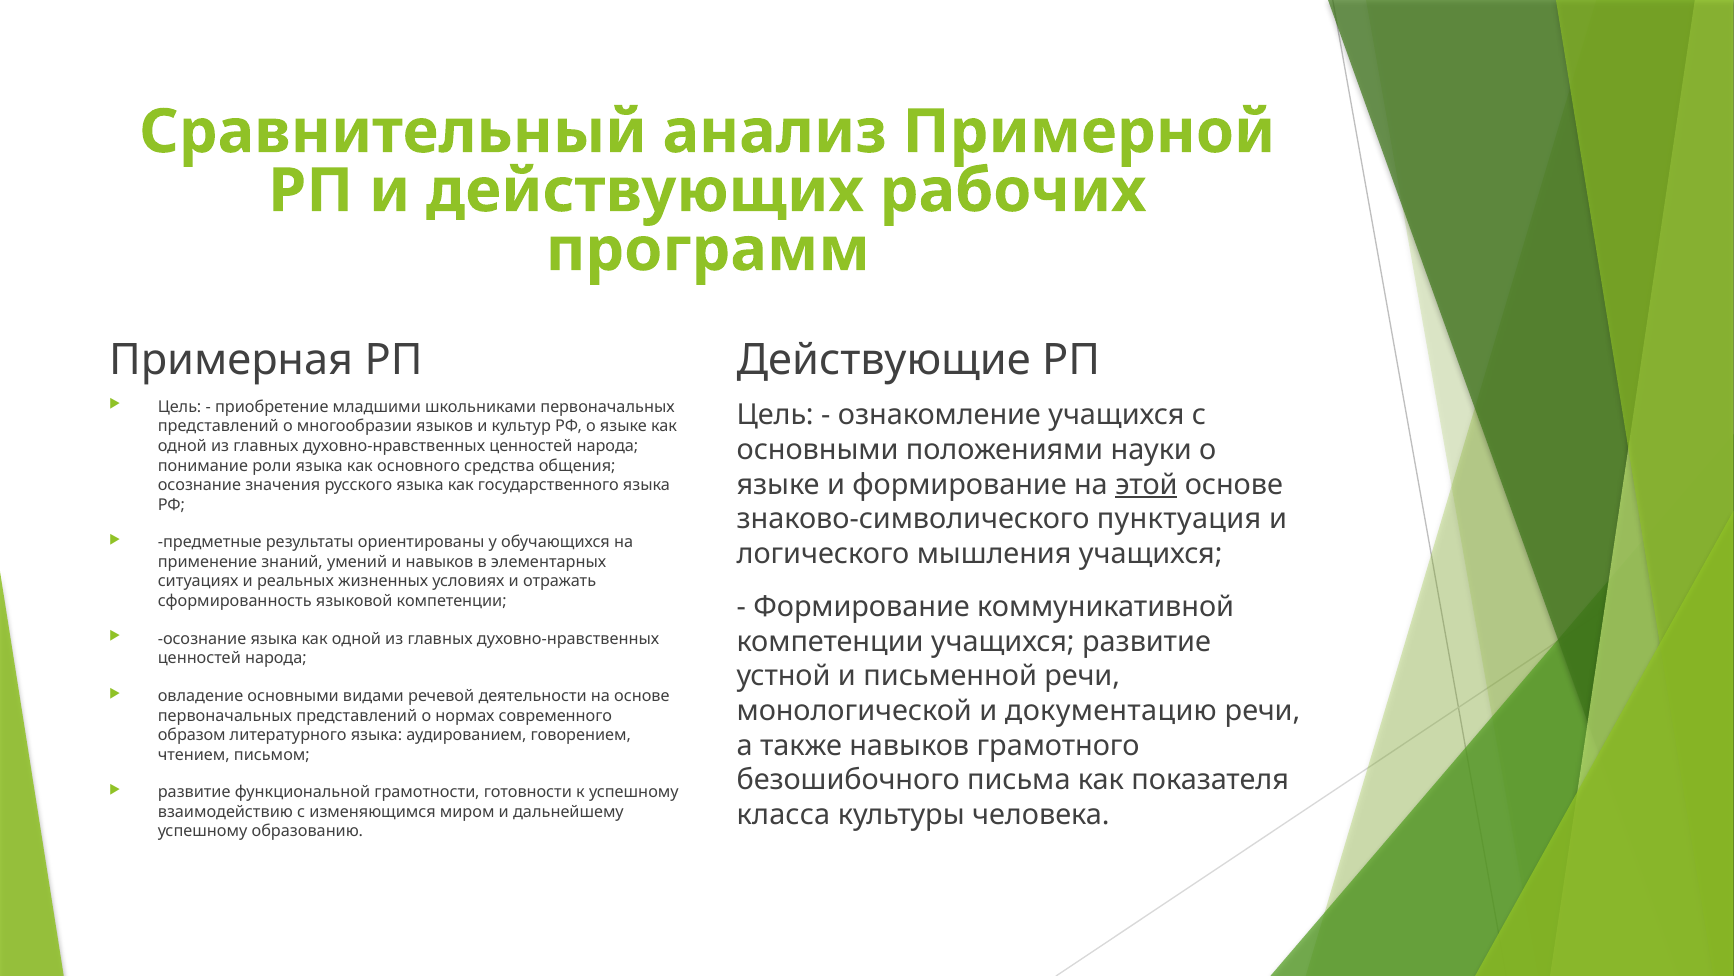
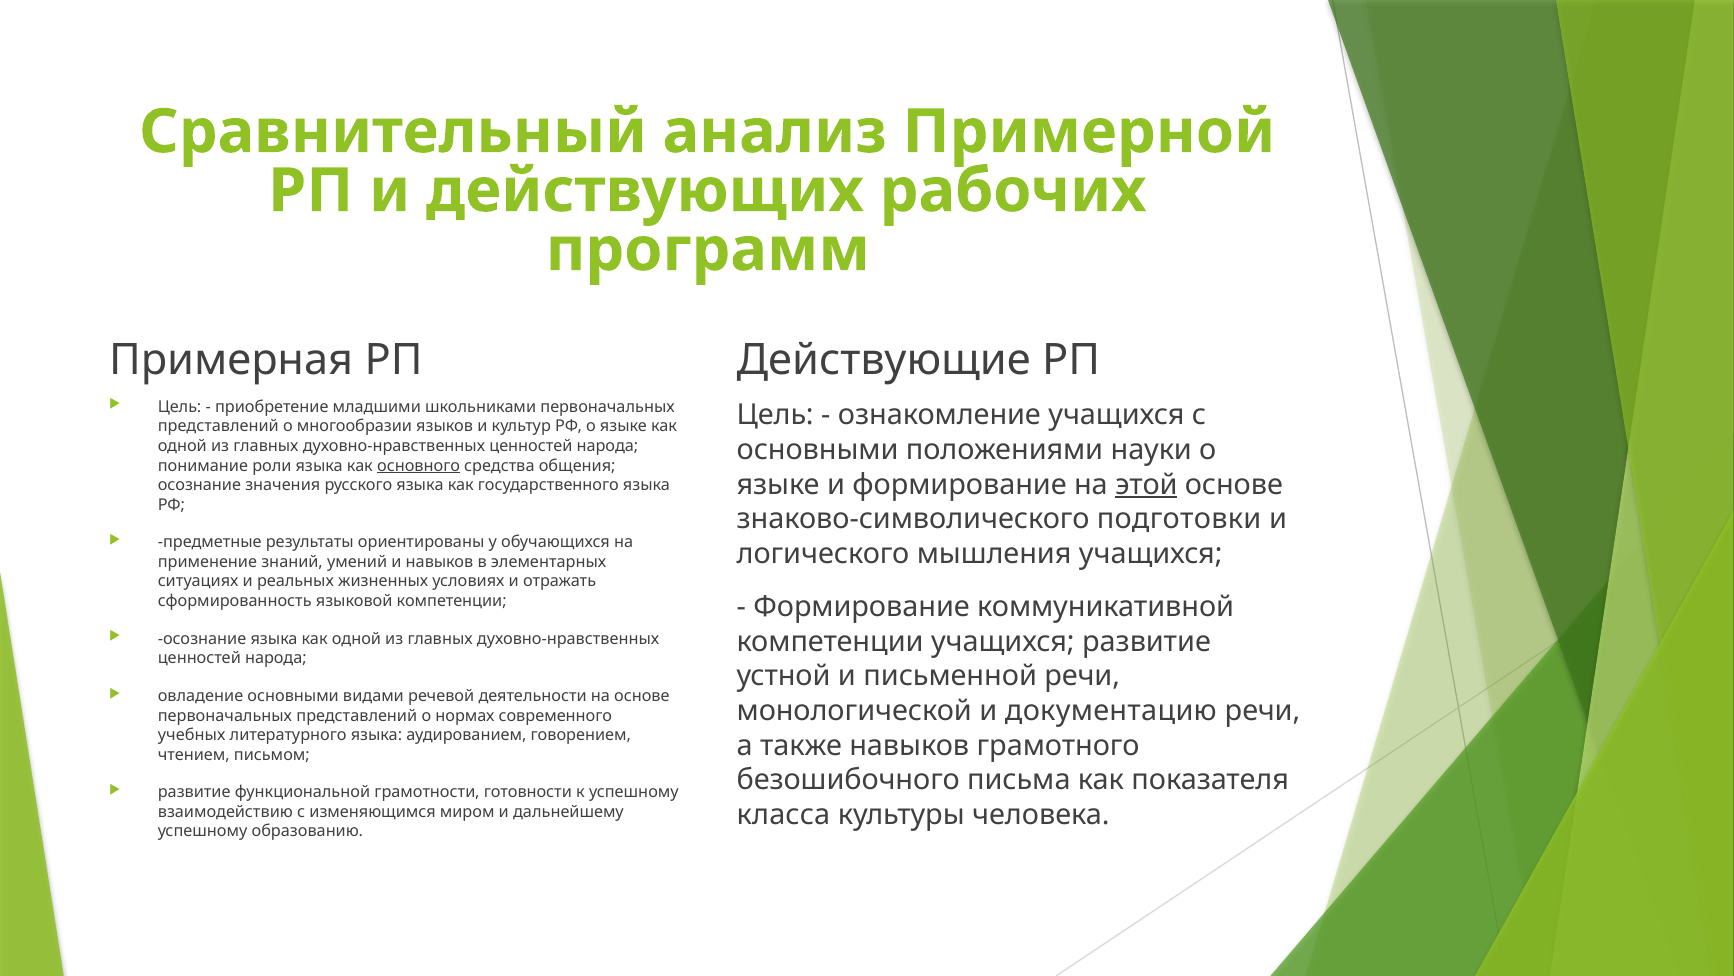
основного underline: none -> present
пунктуация: пунктуация -> подготовки
образом: образом -> учебных
